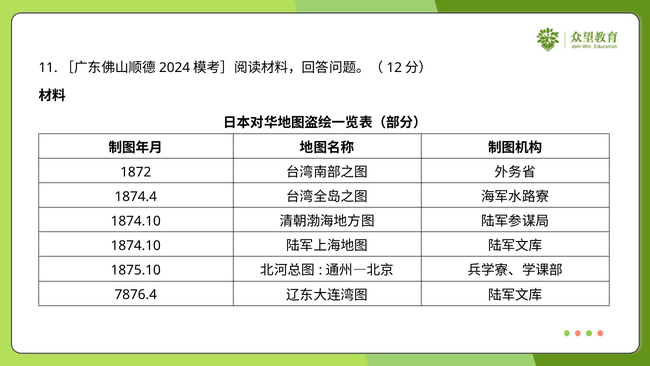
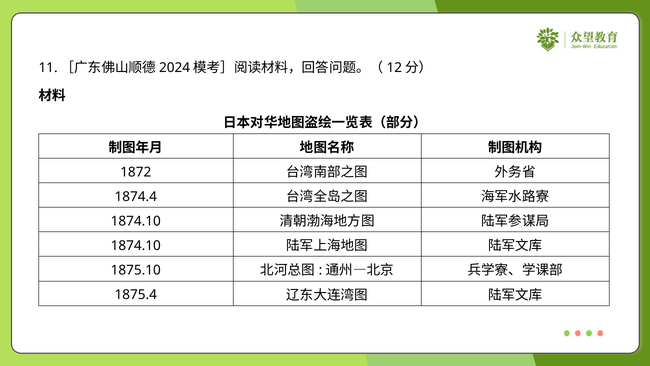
7876.4: 7876.4 -> 1875.4
